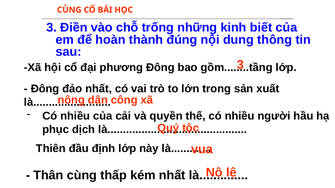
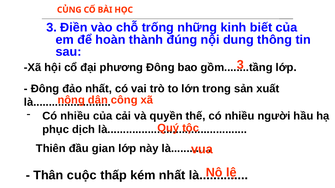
định: định -> gian
cùng: cùng -> cuộc
